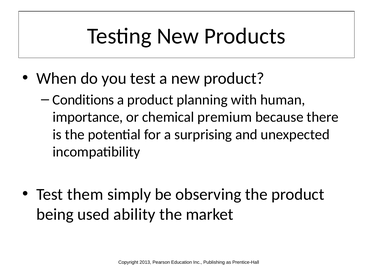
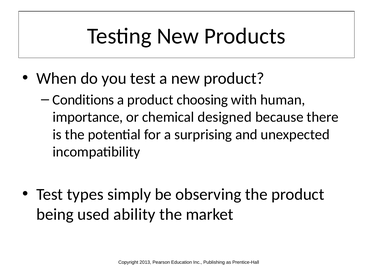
planning: planning -> choosing
premium: premium -> designed
them: them -> types
